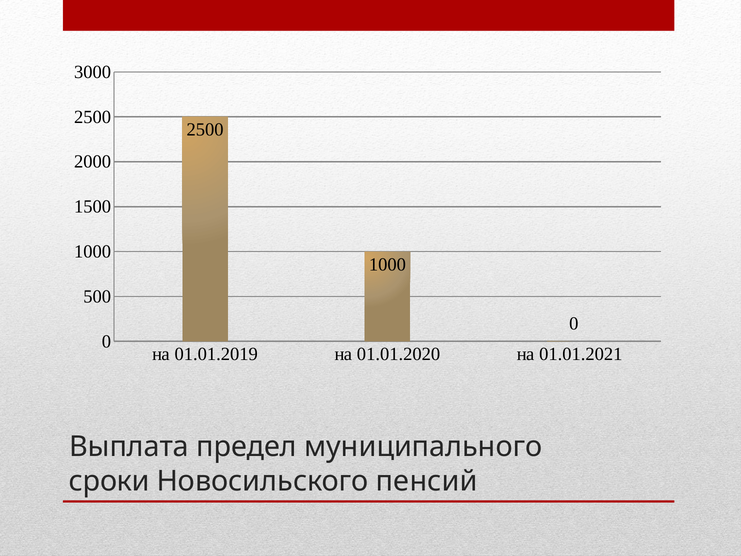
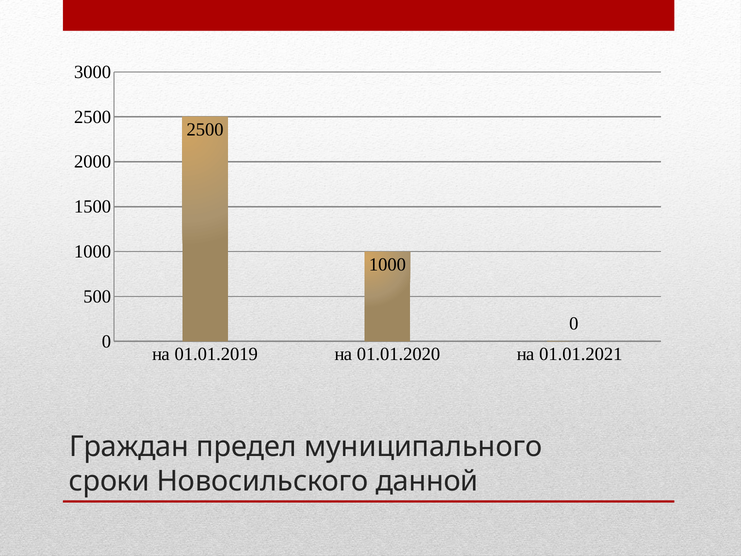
Выплата: Выплата -> Граждан
пенсий: пенсий -> данной
